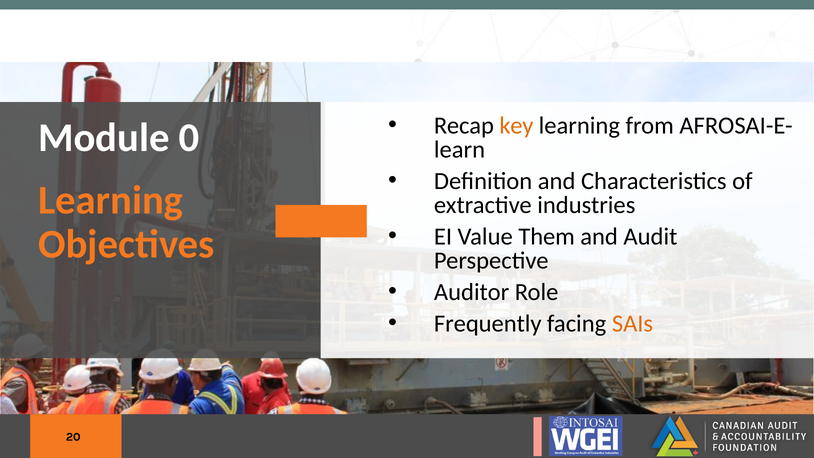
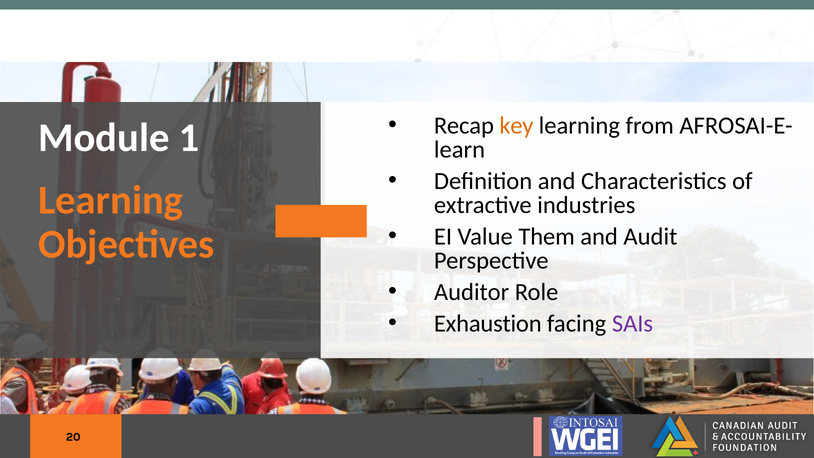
0: 0 -> 1
Frequently: Frequently -> Exhaustion
SAIs colour: orange -> purple
